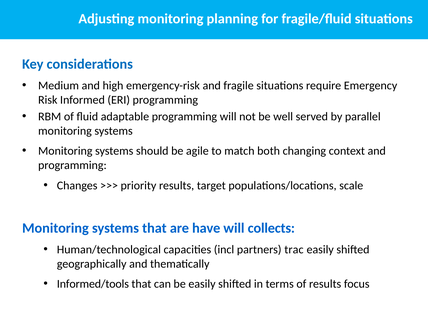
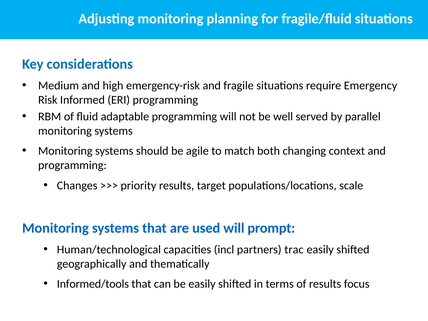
have: have -> used
collects: collects -> prompt
